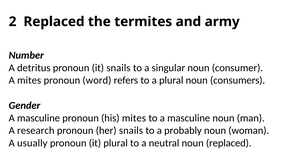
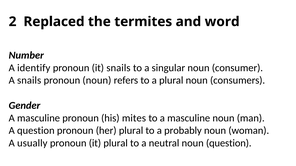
army: army -> word
detritus: detritus -> identify
A mites: mites -> snails
pronoun word: word -> noun
A research: research -> question
her snails: snails -> plural
noun replaced: replaced -> question
